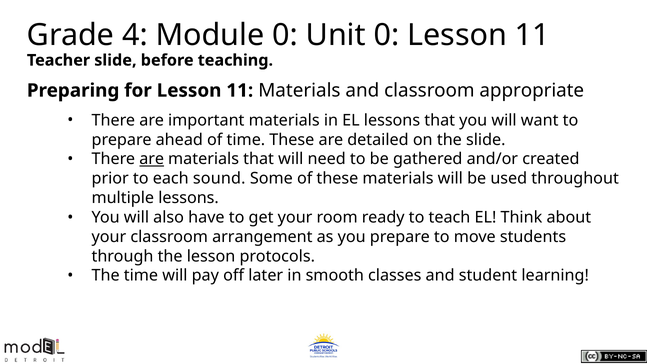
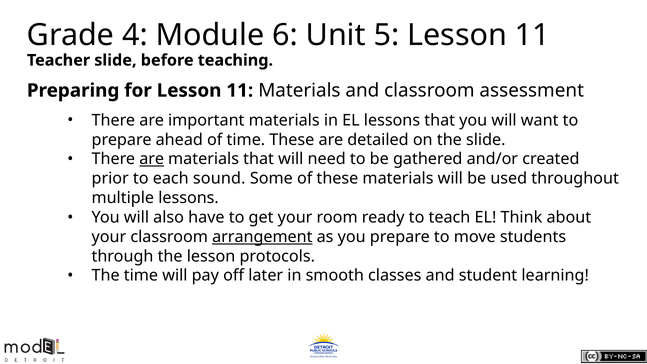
Module 0: 0 -> 6
Unit 0: 0 -> 5
appropriate: appropriate -> assessment
arrangement underline: none -> present
